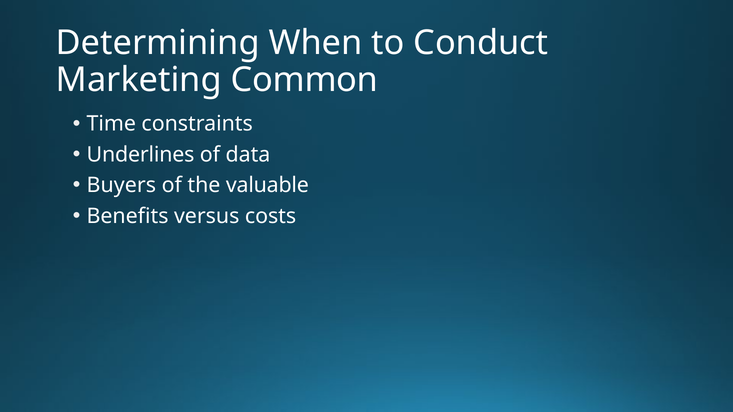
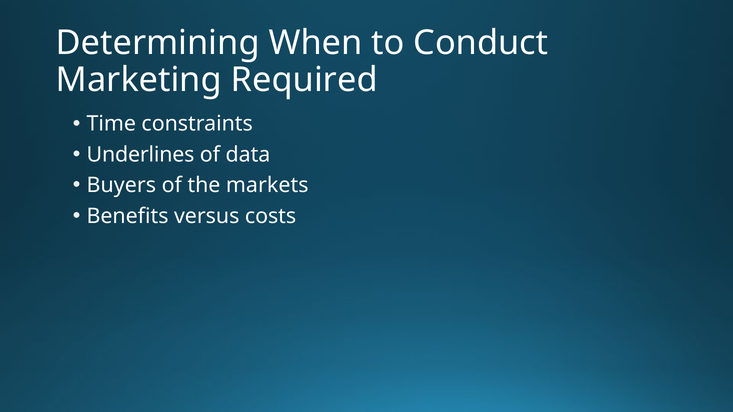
Common: Common -> Required
valuable: valuable -> markets
